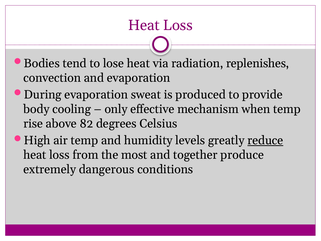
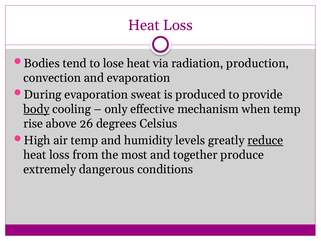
replenishes: replenishes -> production
body underline: none -> present
82: 82 -> 26
